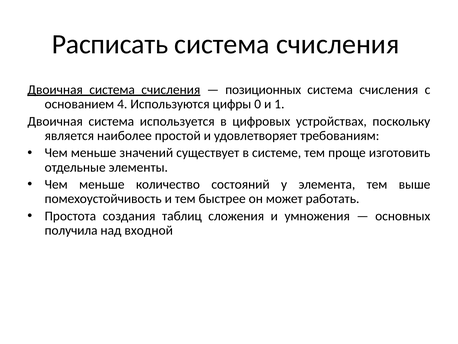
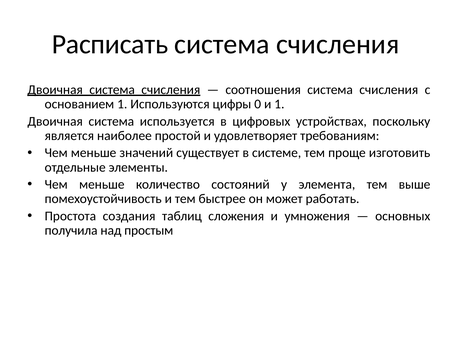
позиционных: позиционных -> соотношения
основанием 4: 4 -> 1
входной: входной -> простым
